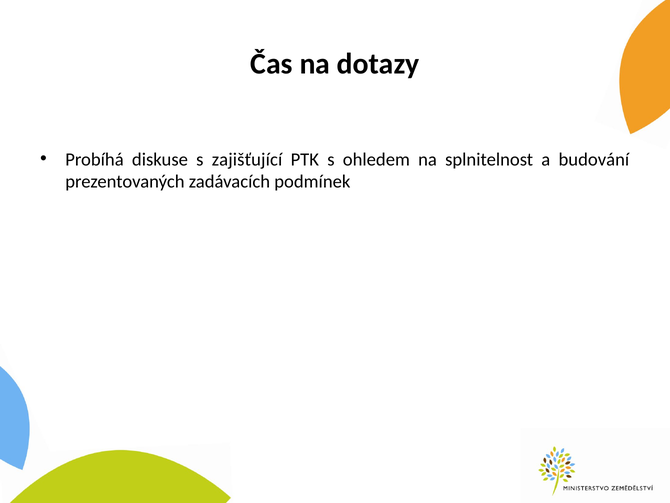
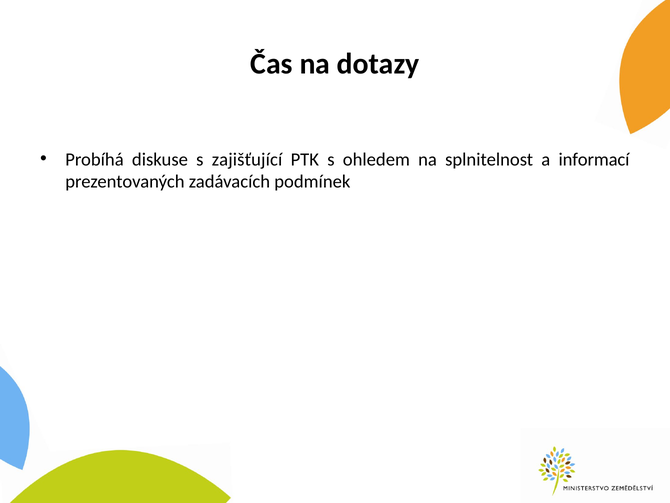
budování: budování -> informací
